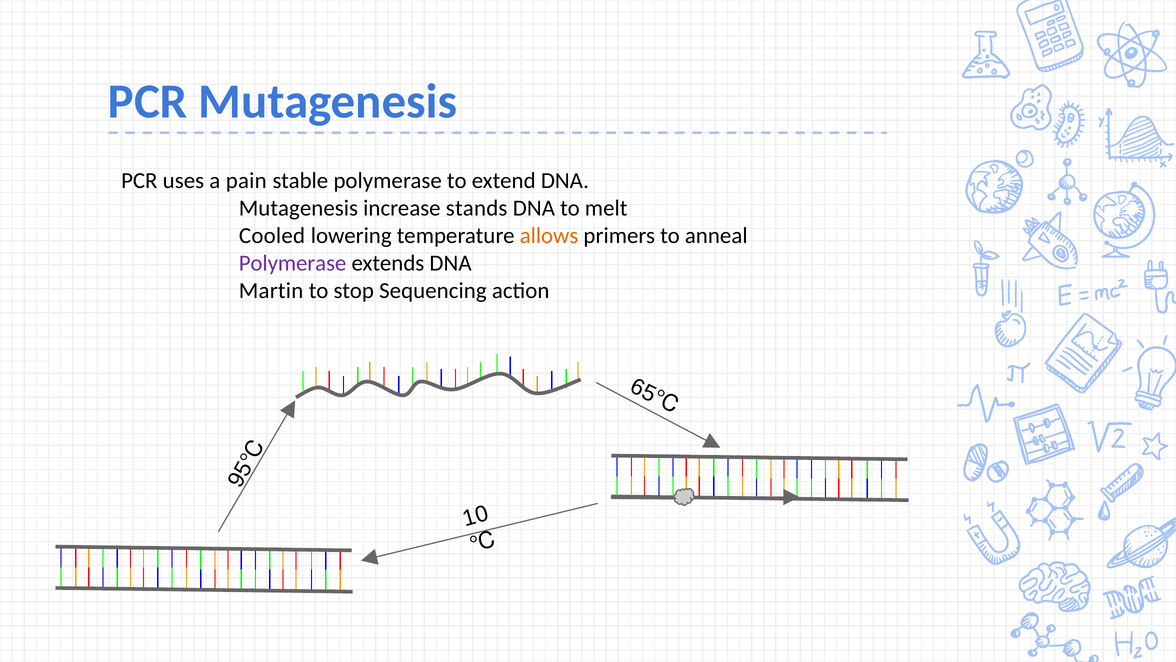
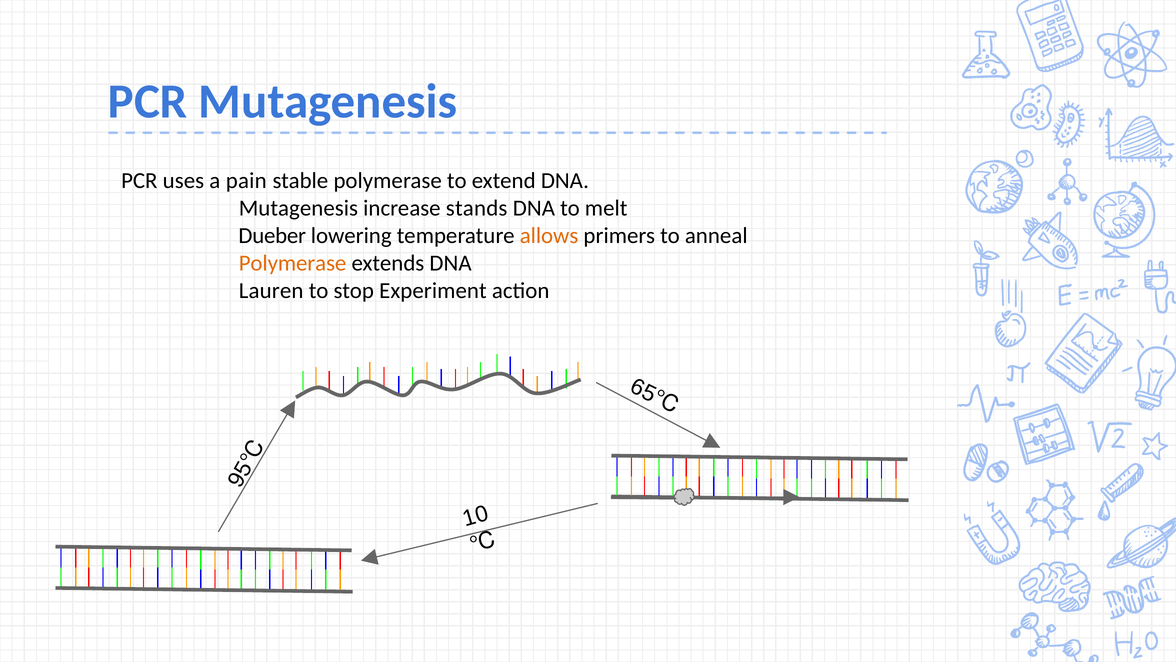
Cooled: Cooled -> Dueber
Polymerase at (293, 263) colour: purple -> orange
Martin: Martin -> Lauren
Sequencing: Sequencing -> Experiment
